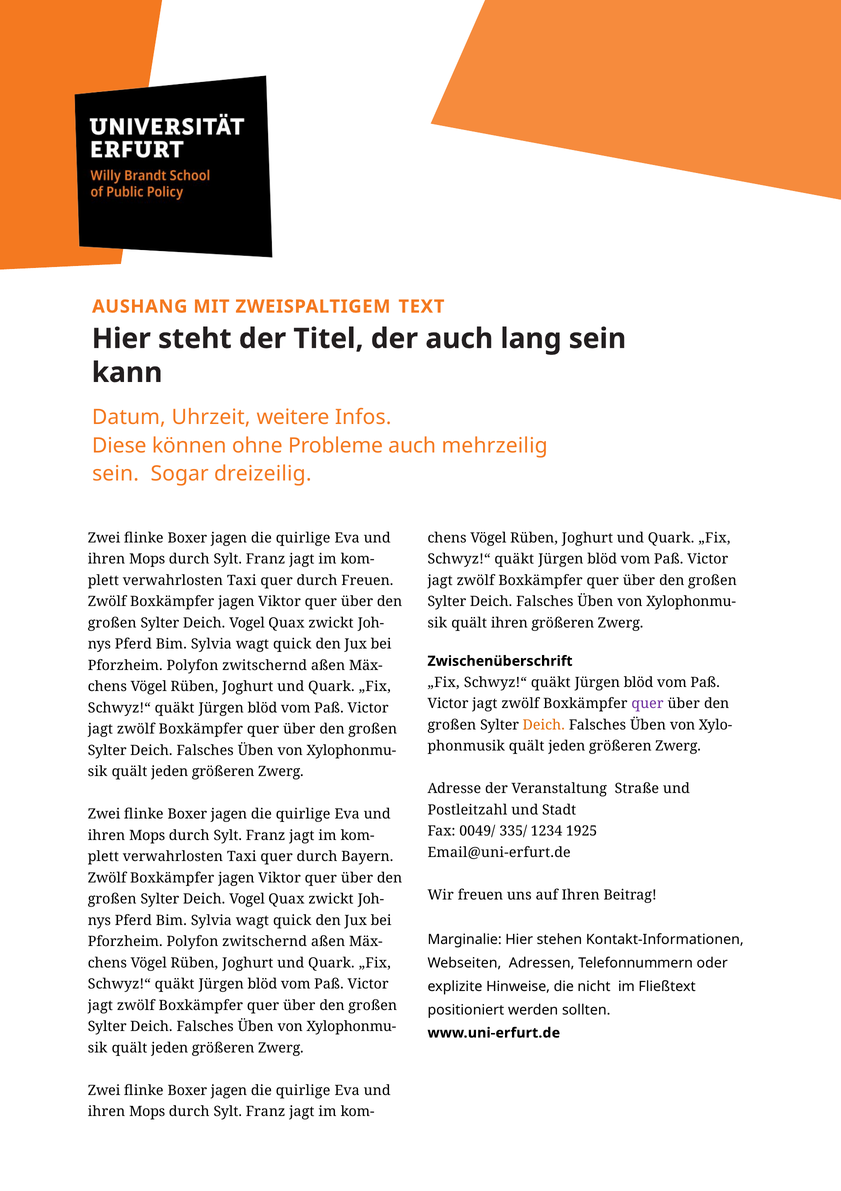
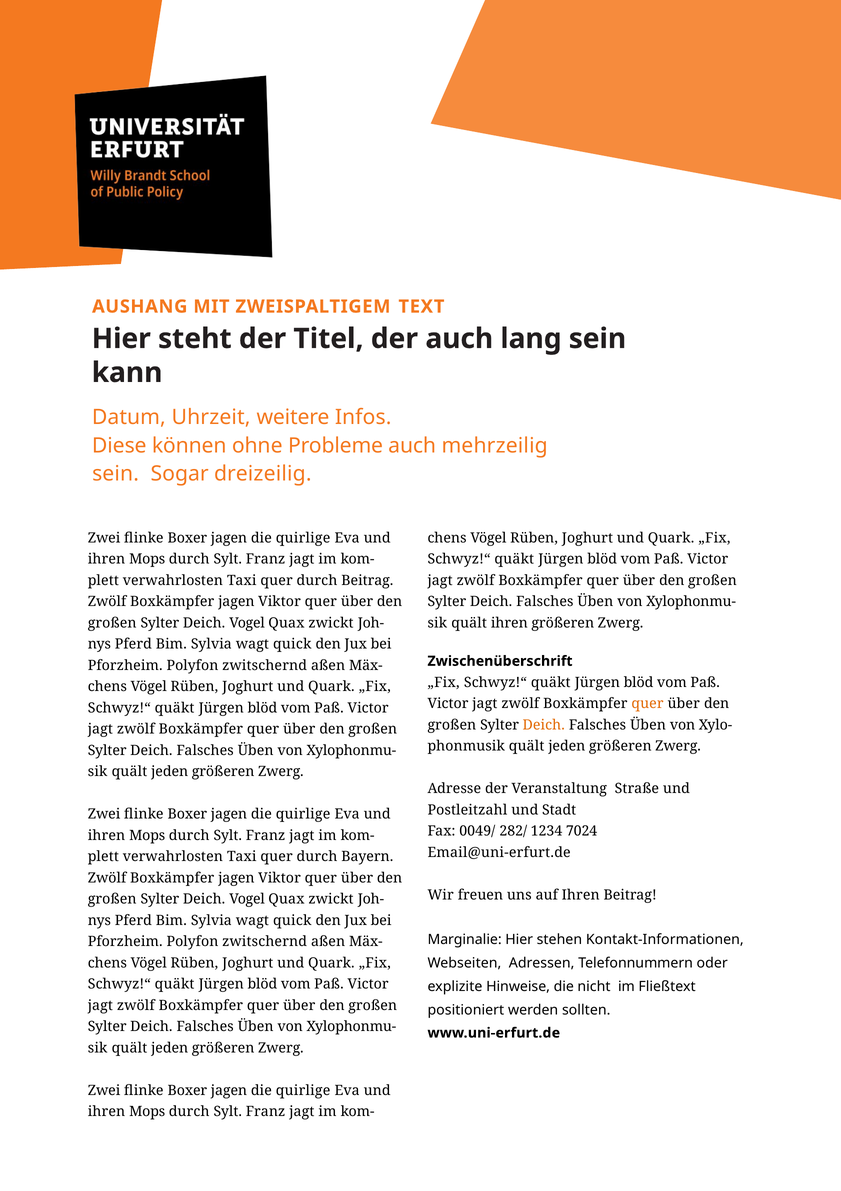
durch Freuen: Freuen -> Beitrag
quer at (647, 703) colour: purple -> orange
335/: 335/ -> 282/
1925: 1925 -> 7024
